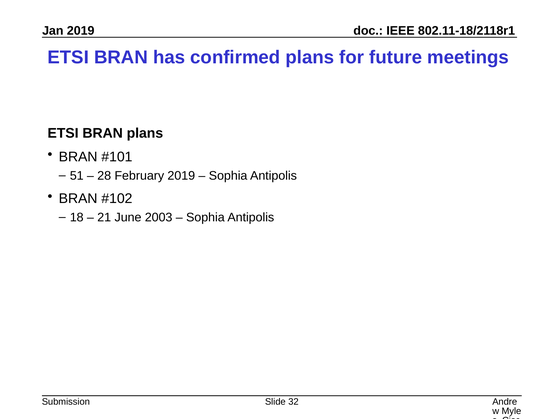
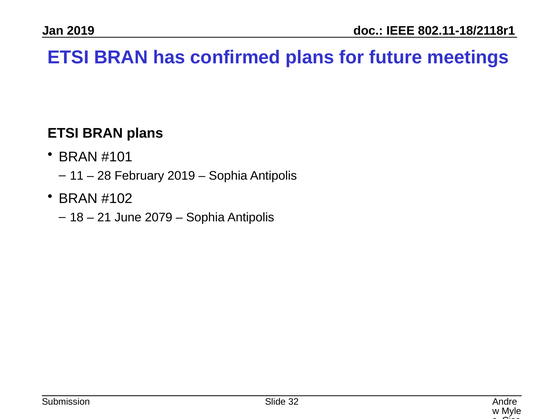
51: 51 -> 11
2003: 2003 -> 2079
